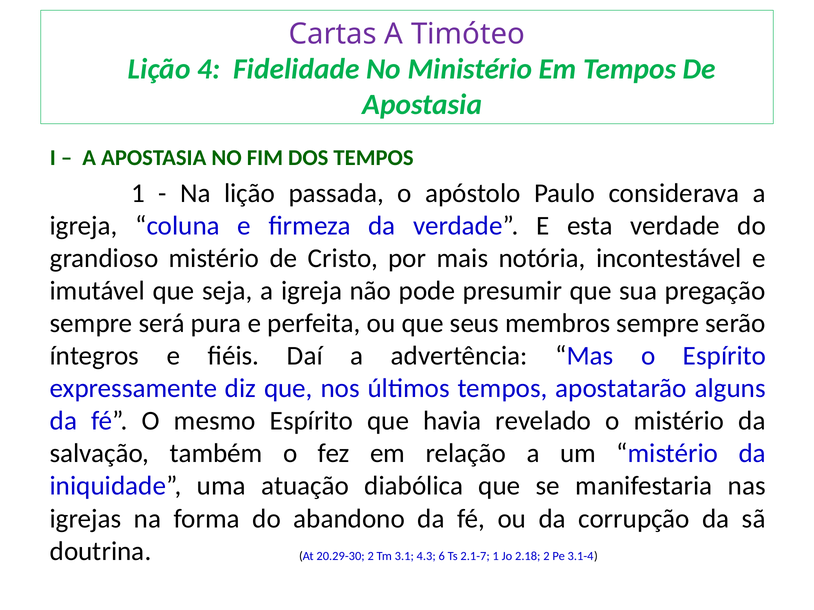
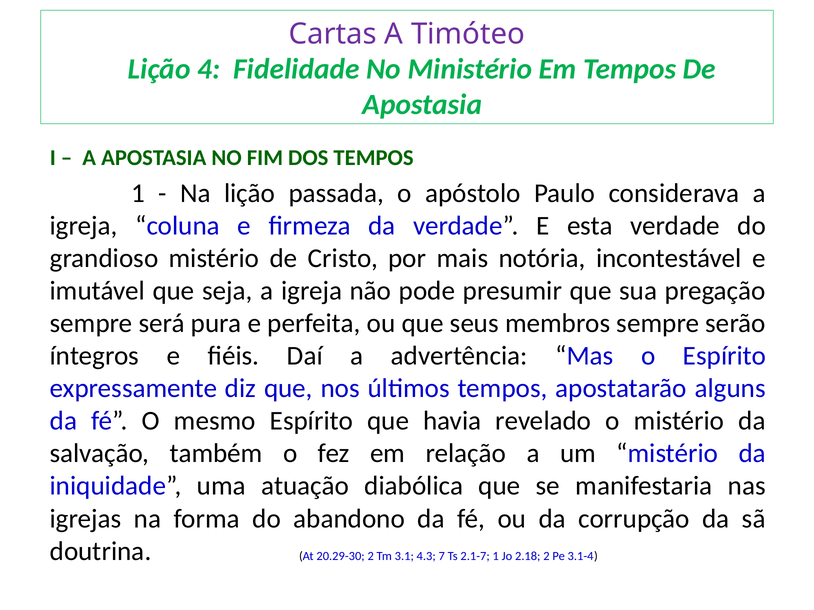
6: 6 -> 7
